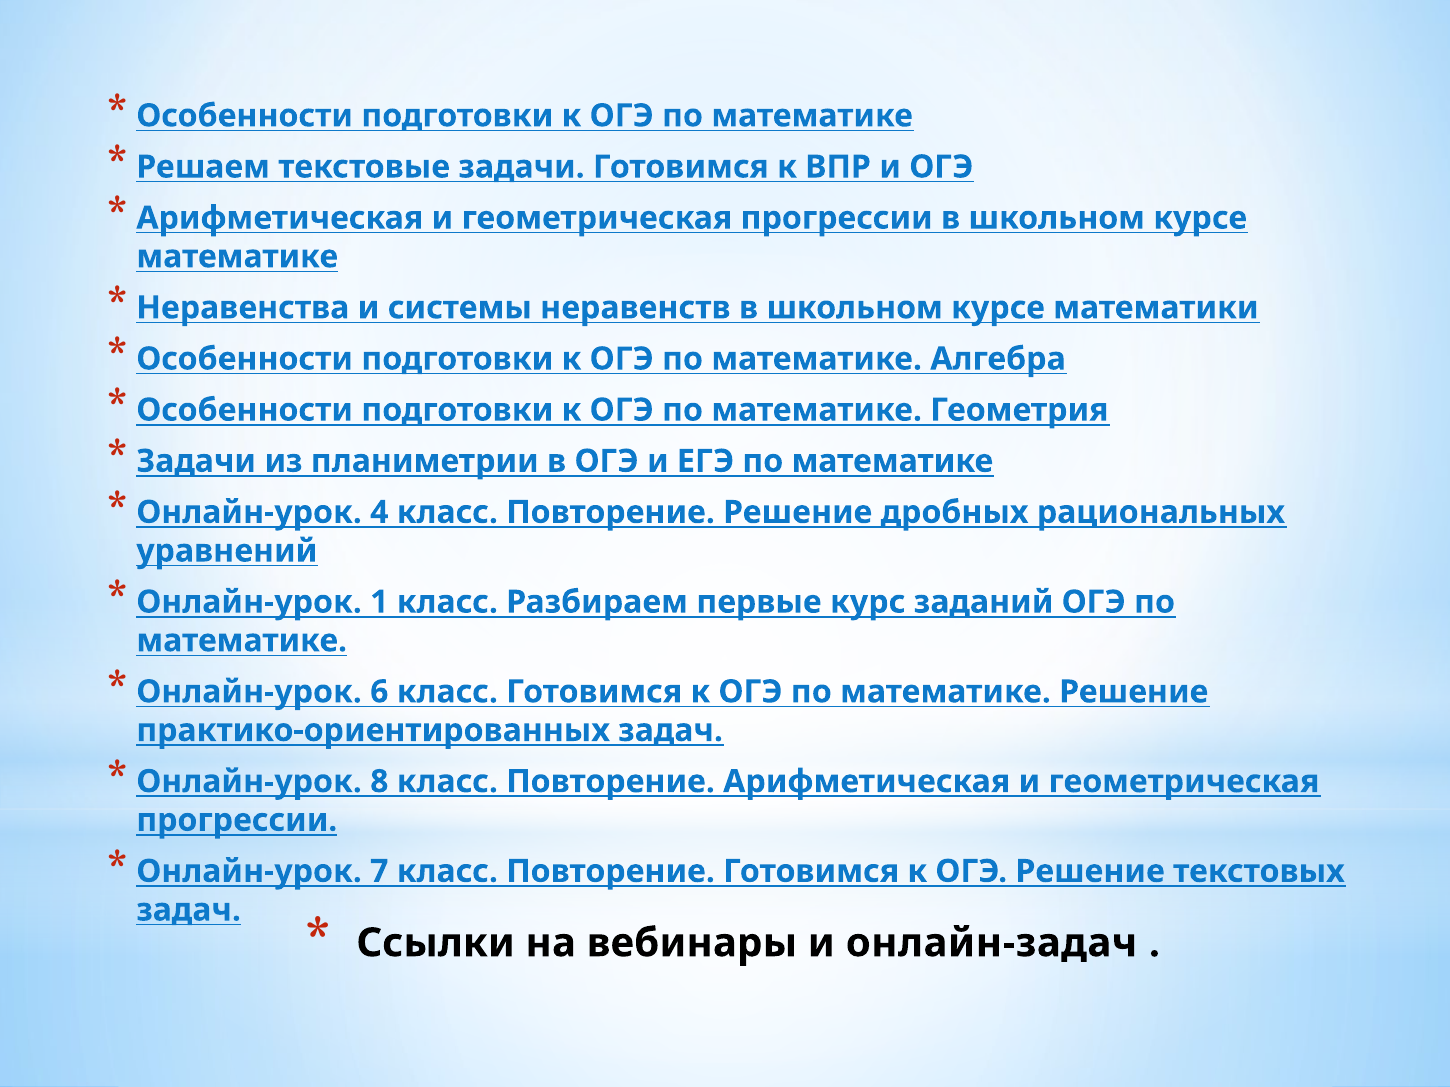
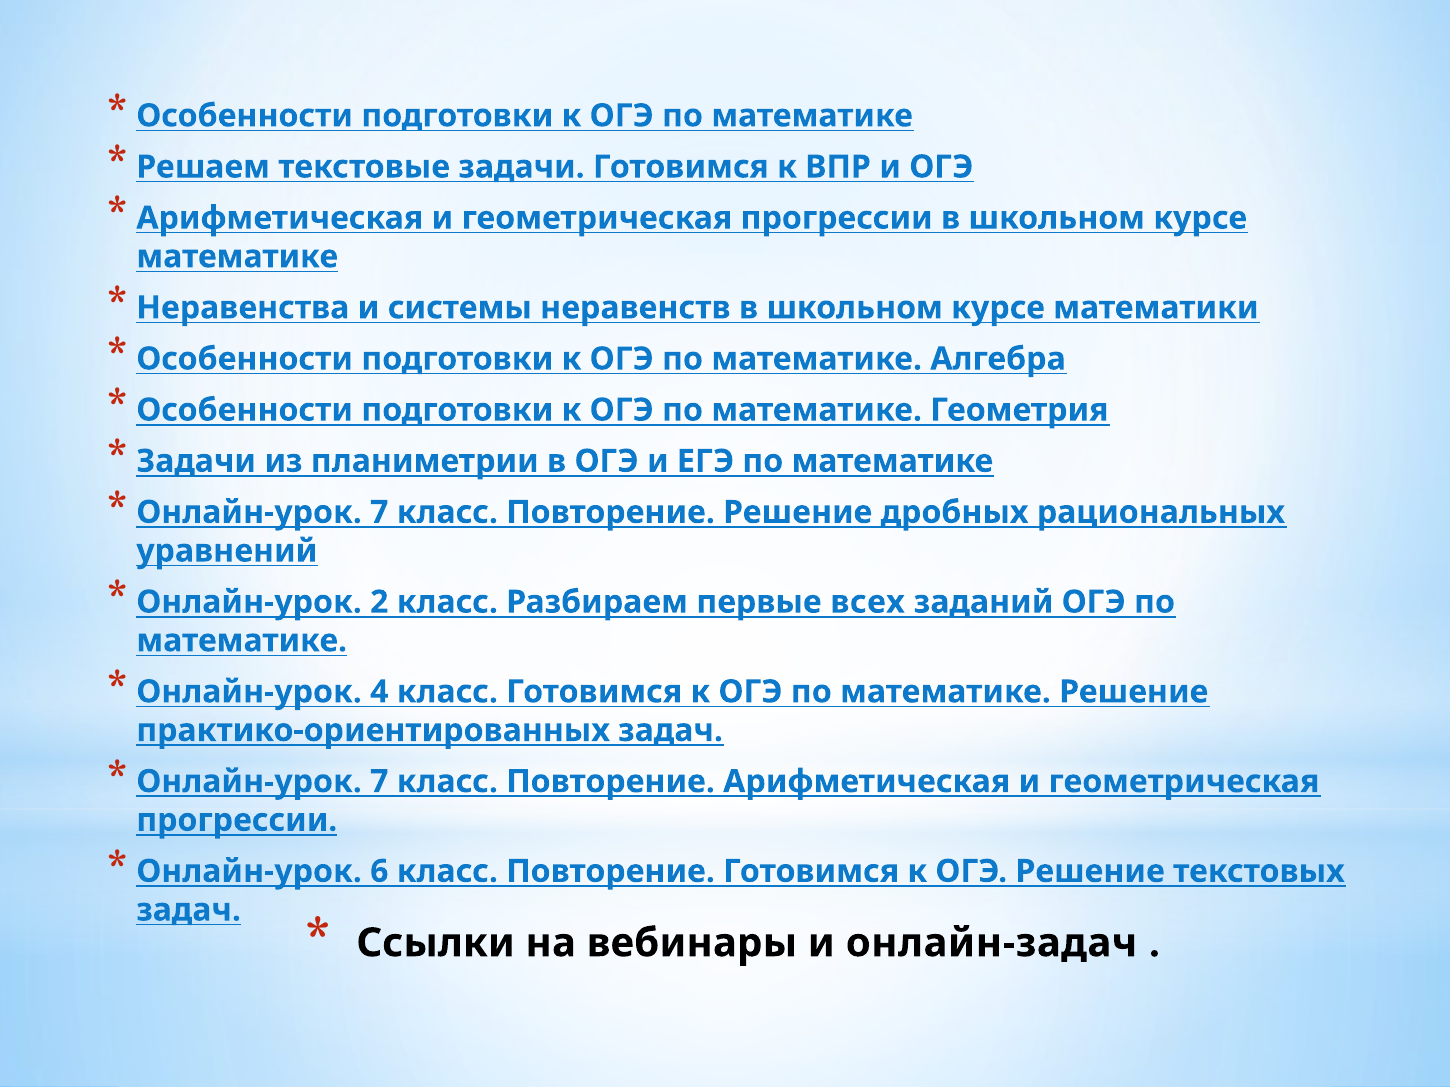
4 at (379, 513): 4 -> 7
1: 1 -> 2
курс: курс -> всех
6: 6 -> 4
8 at (379, 782): 8 -> 7
7: 7 -> 6
